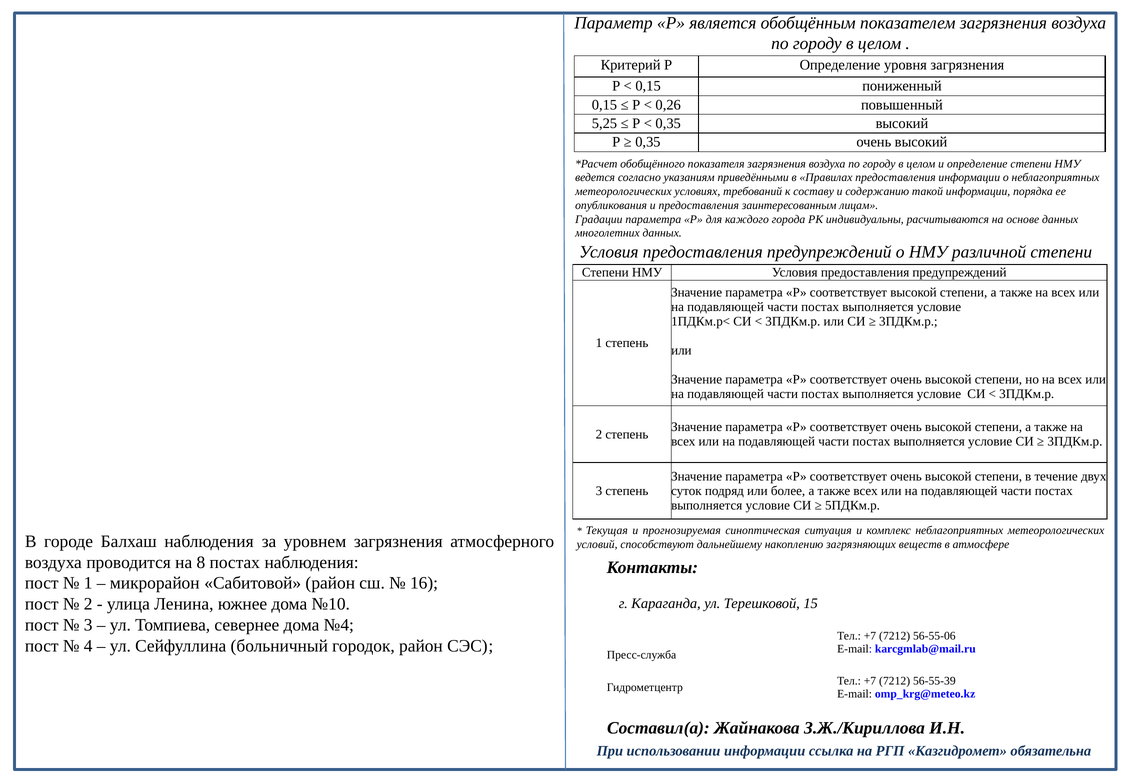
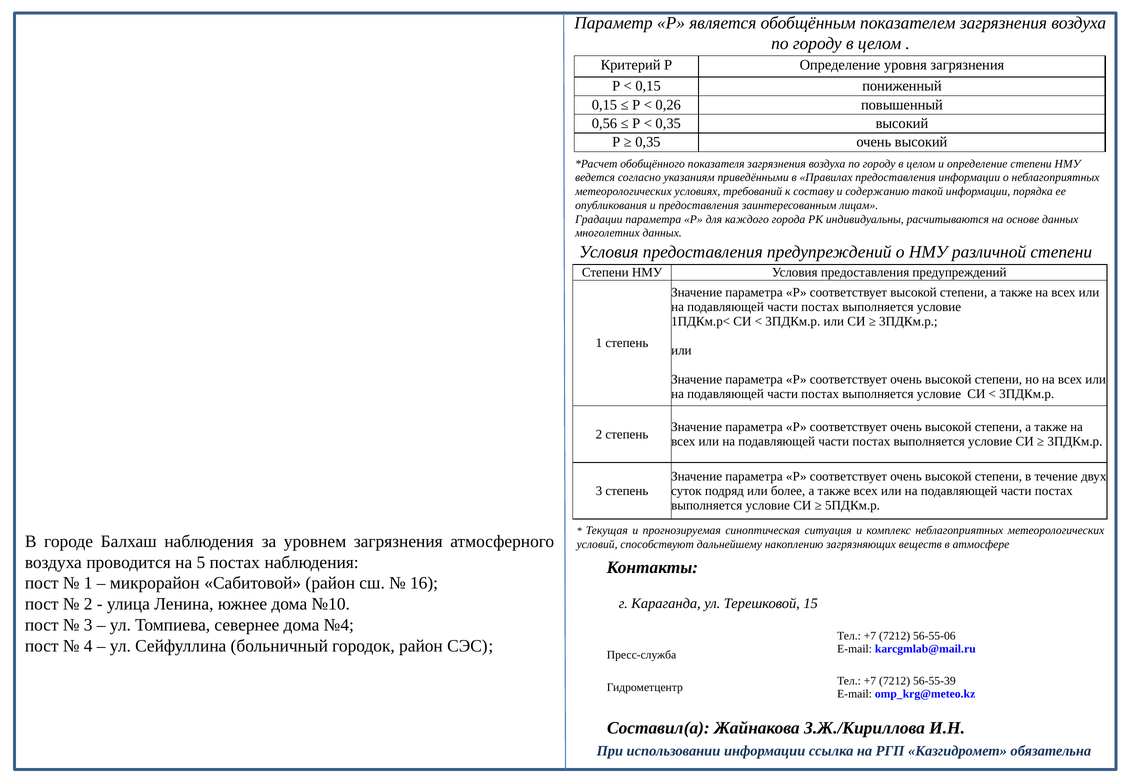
5,25: 5,25 -> 0,56
8: 8 -> 5
